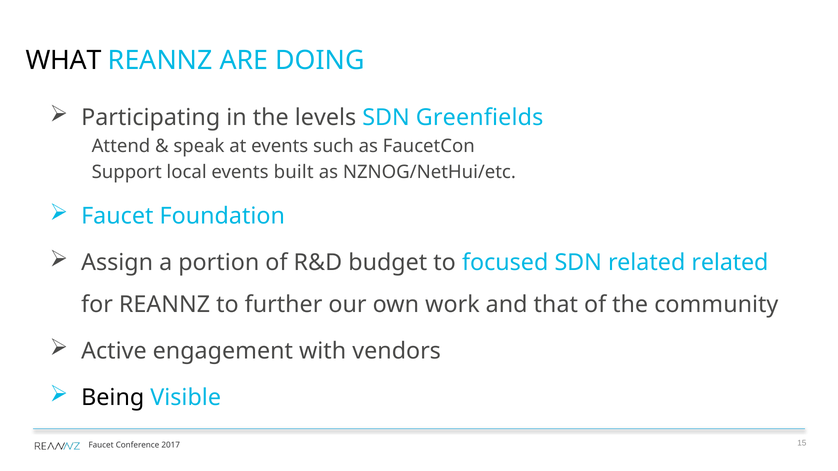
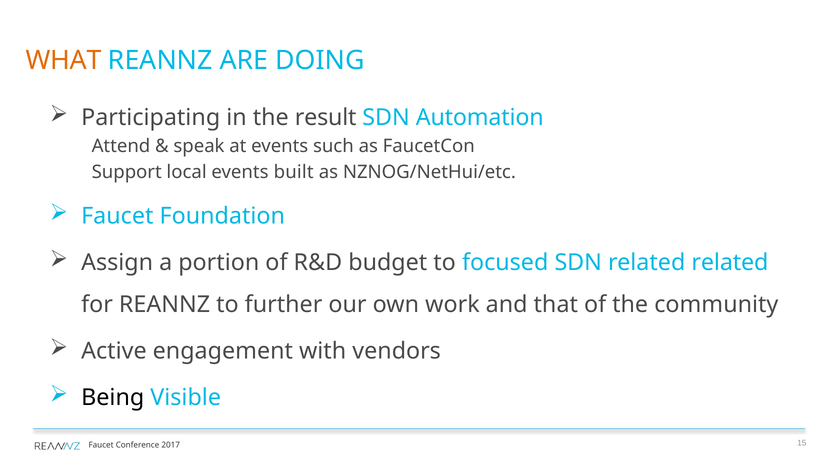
WHAT colour: black -> orange
levels: levels -> result
Greenfields: Greenfields -> Automation
